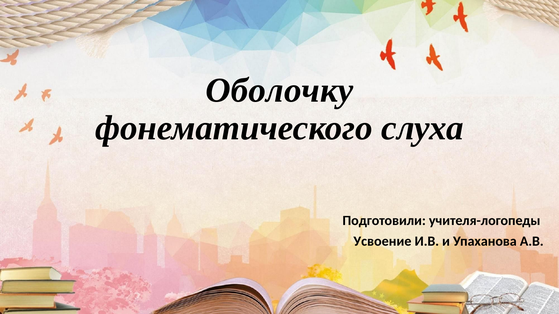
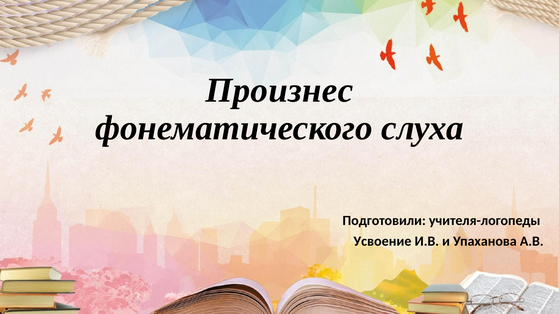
Оболочку: Оболочку -> Произнес
